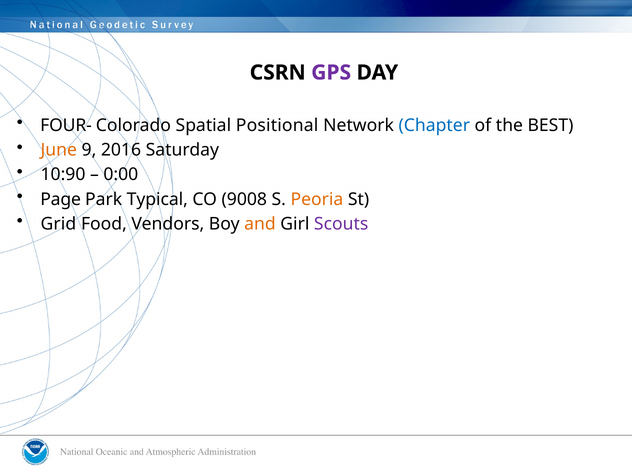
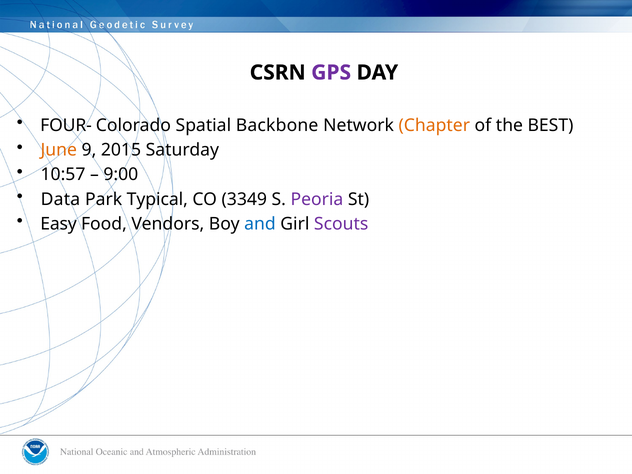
Positional: Positional -> Backbone
Chapter colour: blue -> orange
2016: 2016 -> 2015
10:90: 10:90 -> 10:57
0:00: 0:00 -> 9:00
Page: Page -> Data
9008: 9008 -> 3349
Peoria colour: orange -> purple
Grid: Grid -> Easy
and colour: orange -> blue
